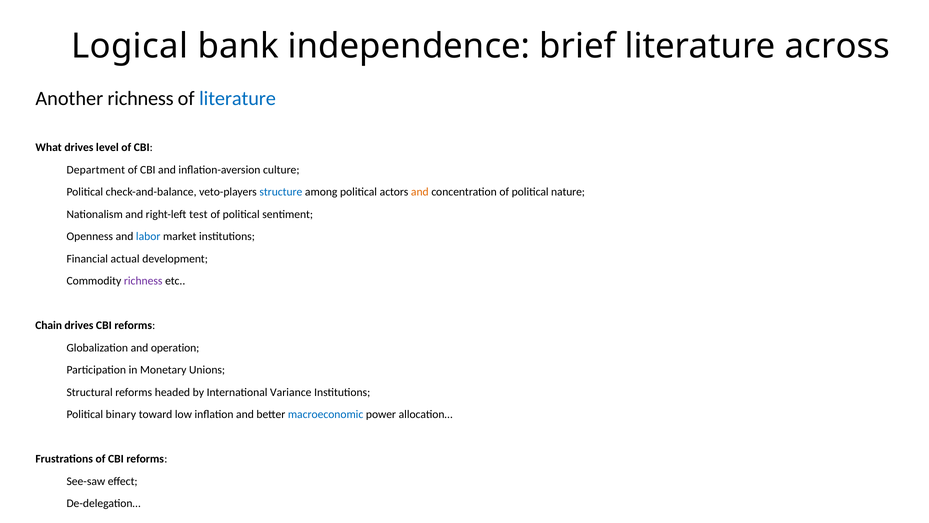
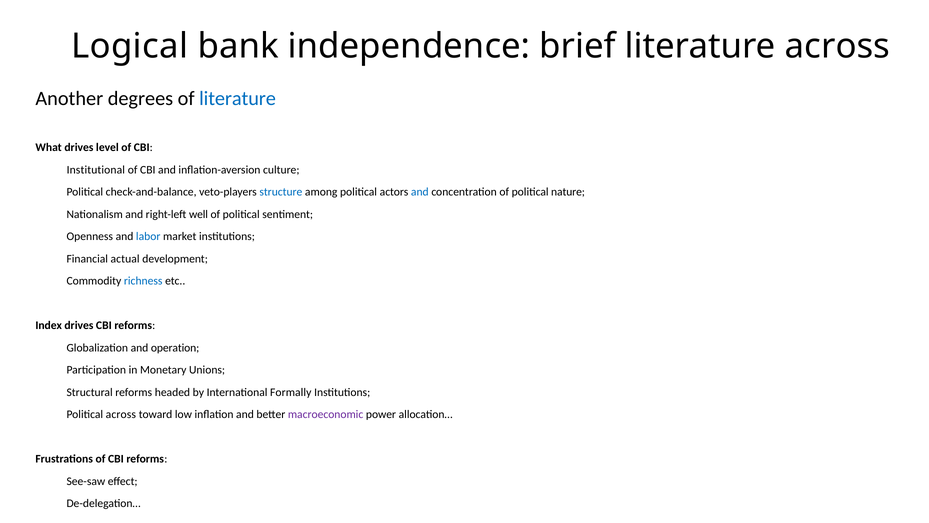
Another richness: richness -> degrees
Department: Department -> Institutional
and at (420, 192) colour: orange -> blue
test: test -> well
richness at (143, 281) colour: purple -> blue
Chain: Chain -> Index
Variance: Variance -> Formally
Political binary: binary -> across
macroeconomic colour: blue -> purple
